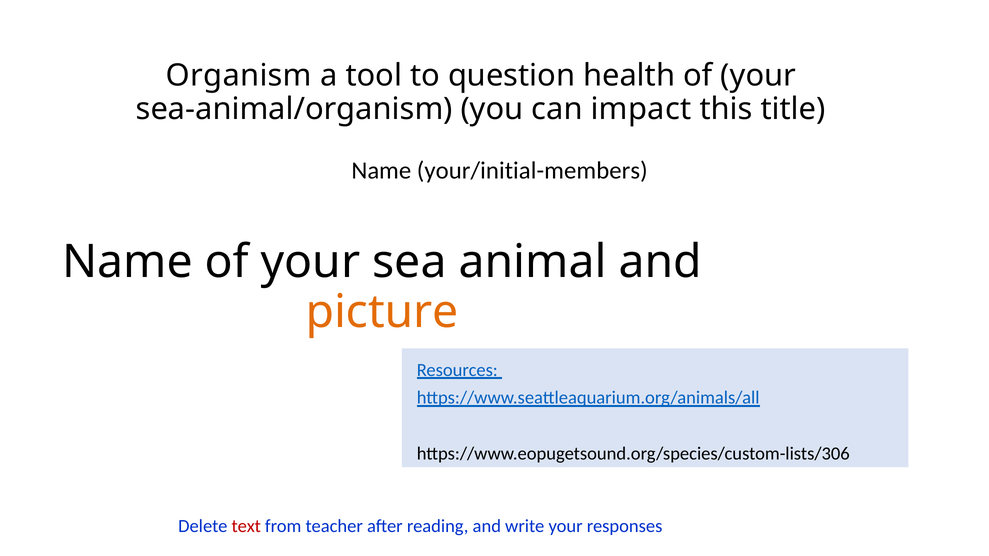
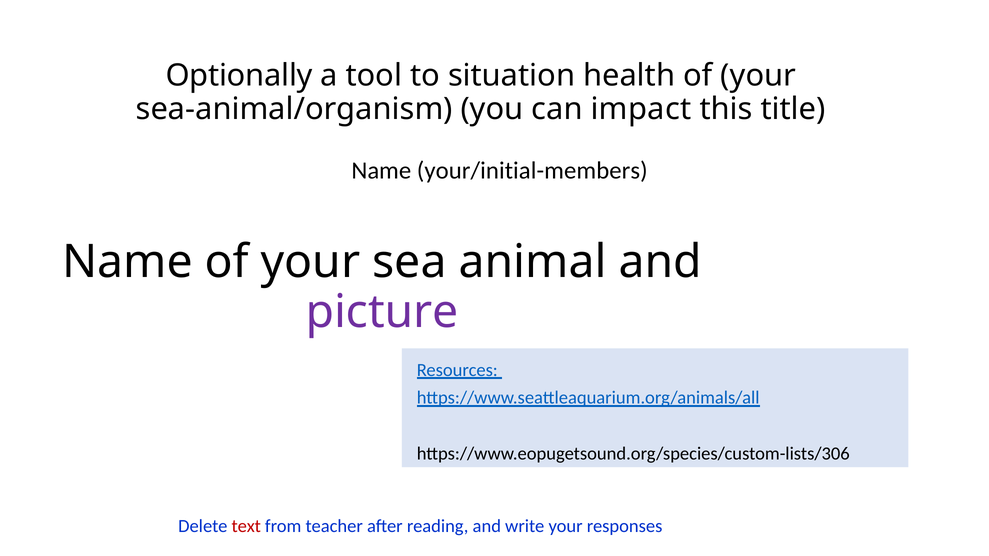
Organism: Organism -> Optionally
question: question -> situation
picture colour: orange -> purple
